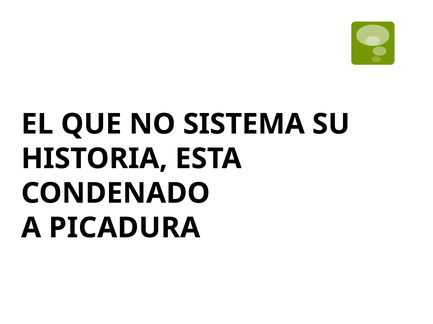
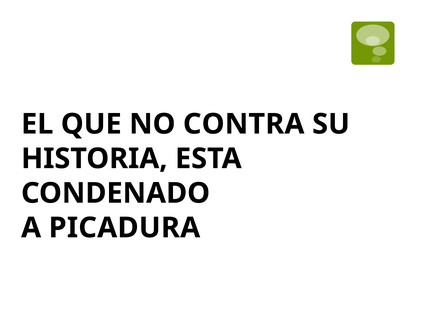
SISTEMA: SISTEMA -> CONTRA
